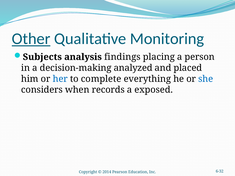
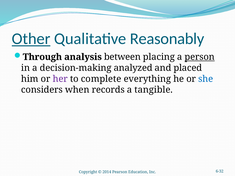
Monitoring: Monitoring -> Reasonably
Subjects: Subjects -> Through
findings: findings -> between
person underline: none -> present
her colour: blue -> purple
exposed: exposed -> tangible
